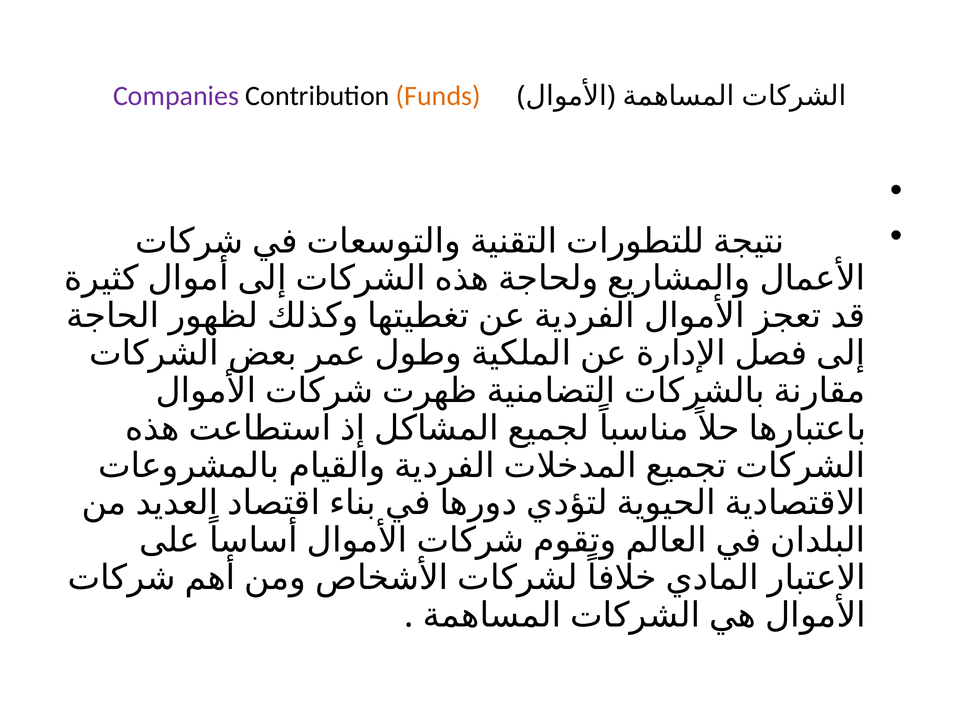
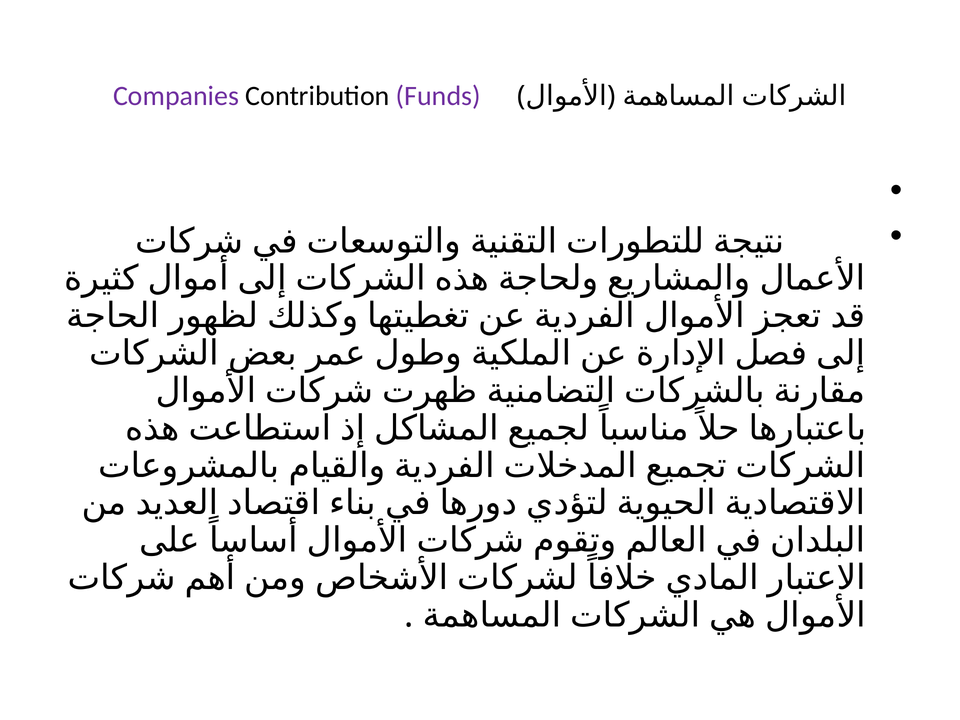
Funds colour: orange -> purple
